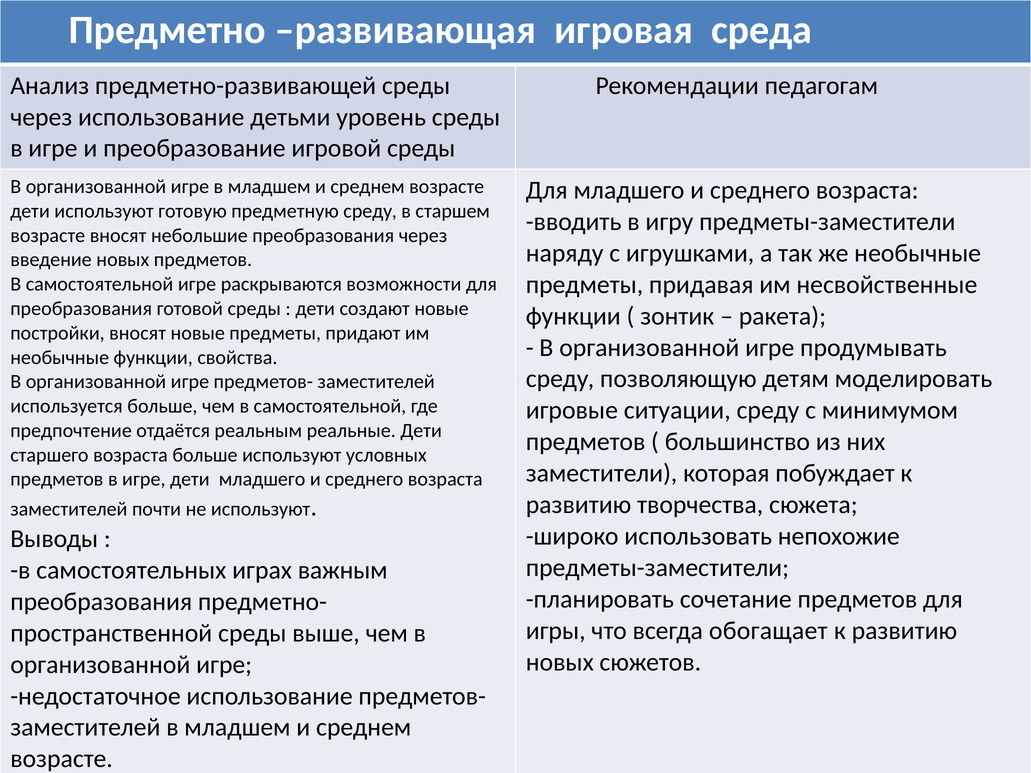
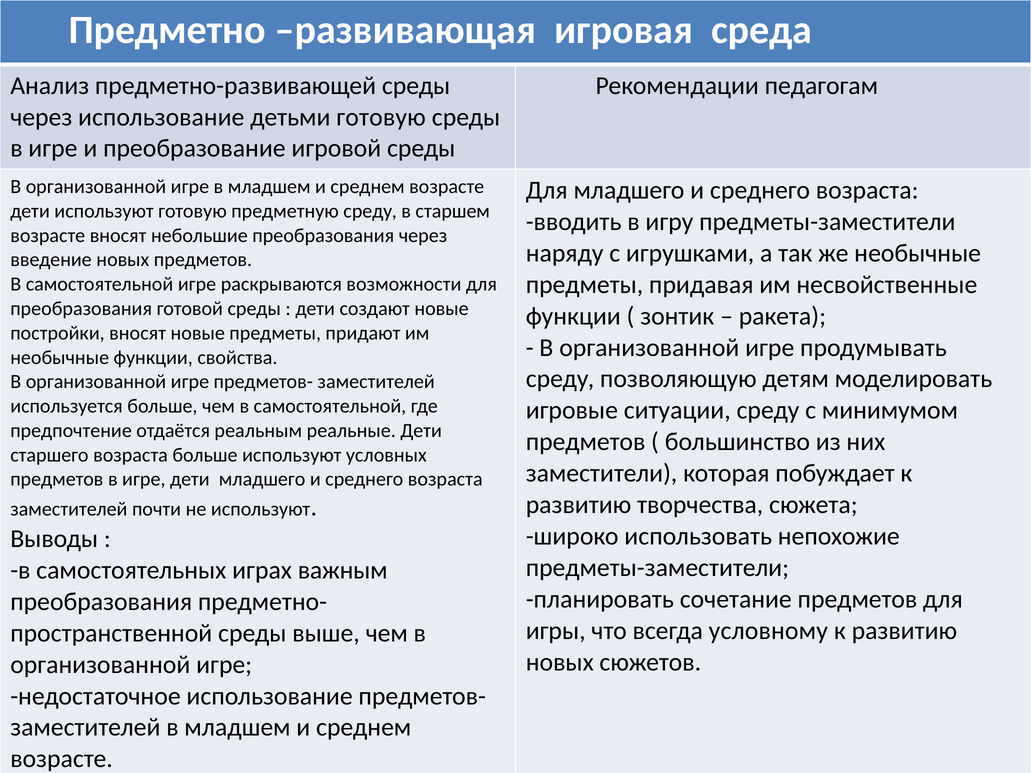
детьми уровень: уровень -> готовую
обогащает: обогащает -> условному
